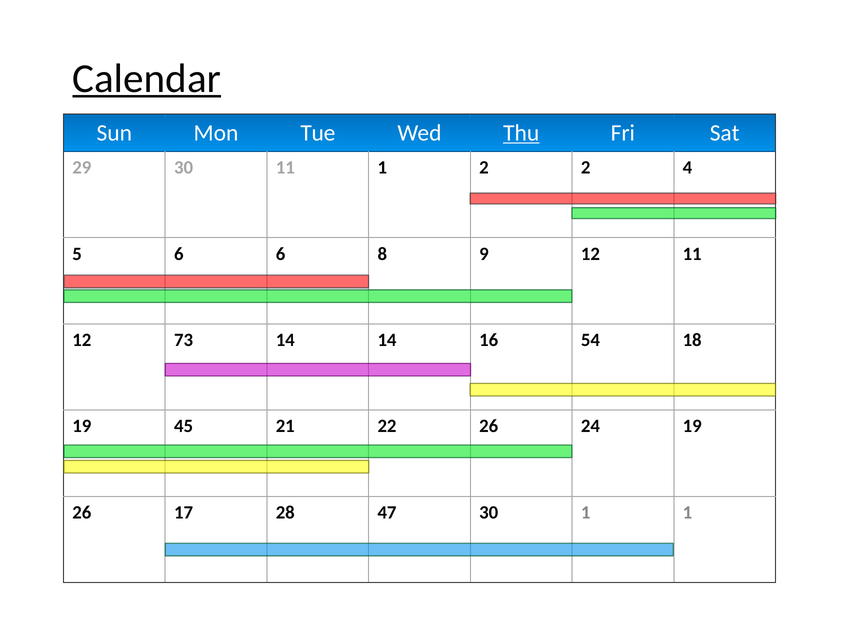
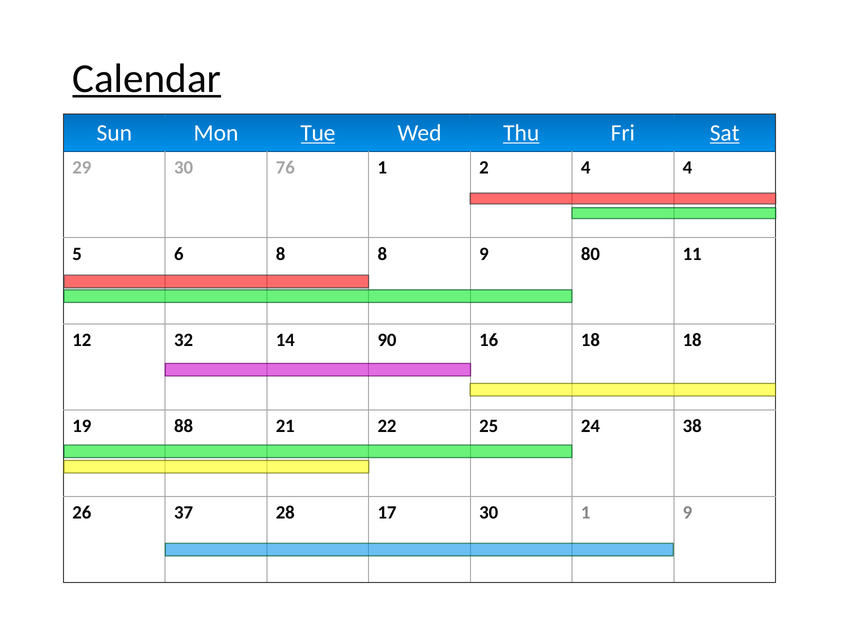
Tue underline: none -> present
Sat underline: none -> present
30 11: 11 -> 76
2 2: 2 -> 4
6 6: 6 -> 8
9 12: 12 -> 80
73: 73 -> 32
14 14: 14 -> 90
16 54: 54 -> 18
45: 45 -> 88
22 26: 26 -> 25
24 19: 19 -> 38
17: 17 -> 37
47: 47 -> 17
1 1: 1 -> 9
